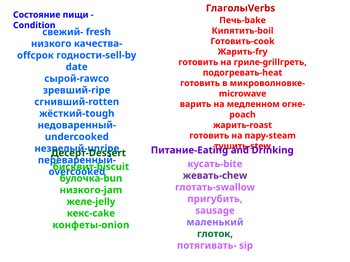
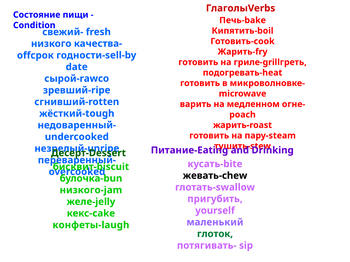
жевать-chew colour: purple -> black
sausage: sausage -> yourself
конфеты-onion: конфеты-onion -> конфеты-laugh
